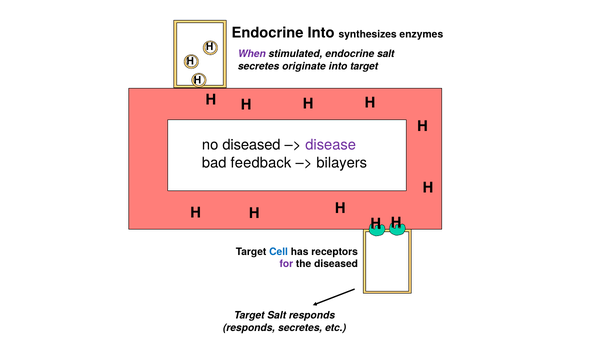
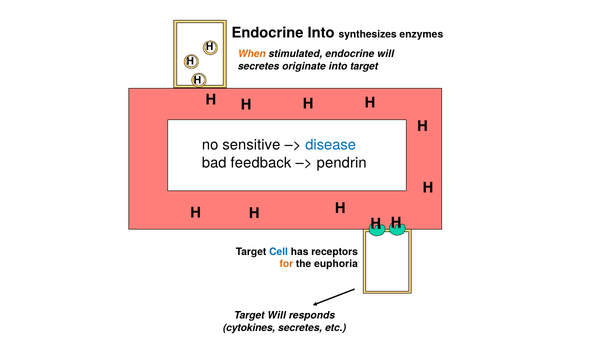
When colour: purple -> orange
endocrine salt: salt -> will
no diseased: diseased -> sensitive
disease colour: purple -> blue
bilayers: bilayers -> pendrin
for colour: purple -> orange
the diseased: diseased -> euphoria
Target Salt: Salt -> Will
responds at (249, 327): responds -> cytokines
